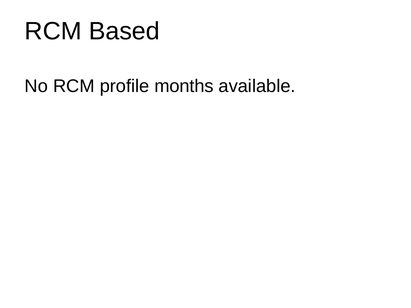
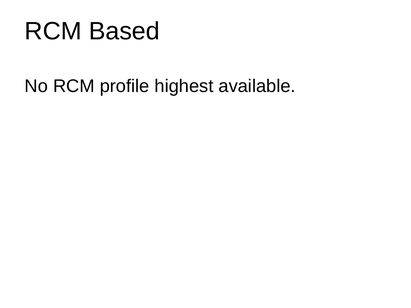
months: months -> highest
